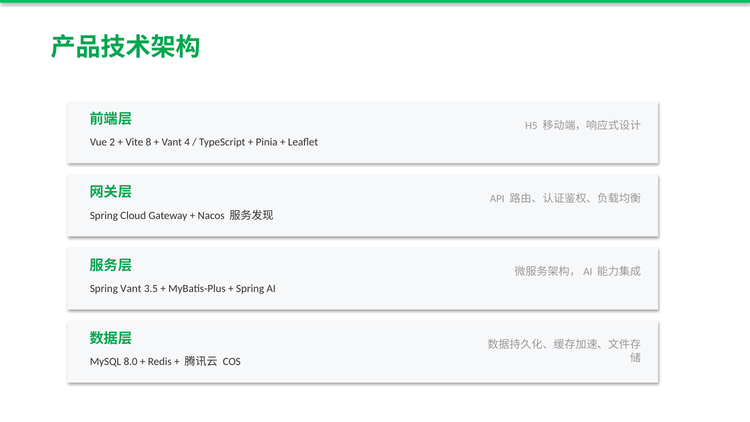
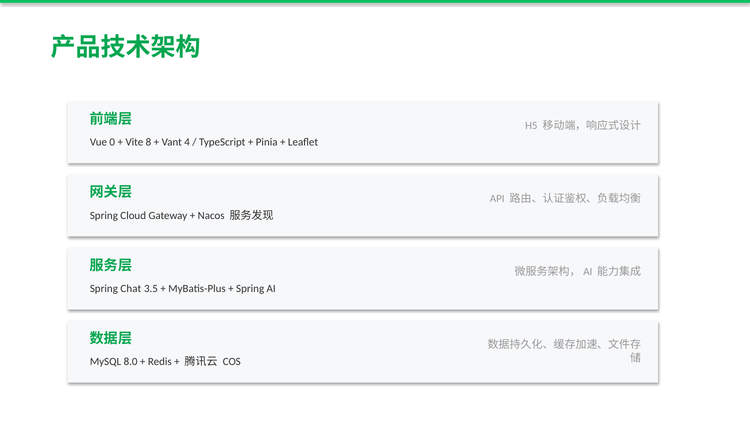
2: 2 -> 0
Spring Vant: Vant -> Chat
